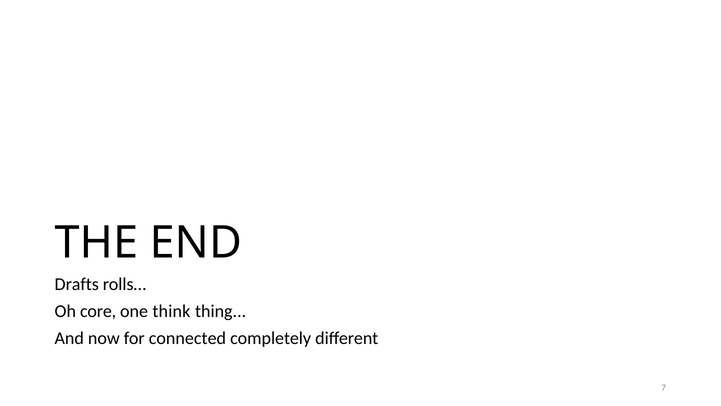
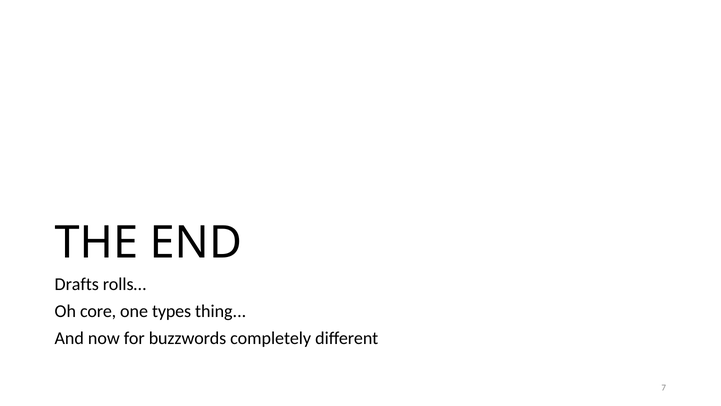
think: think -> types
connected: connected -> buzzwords
